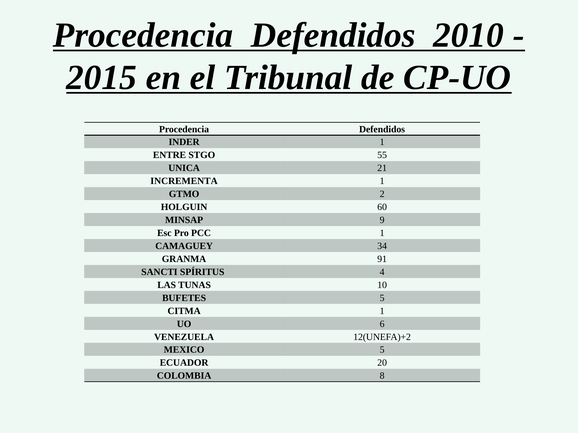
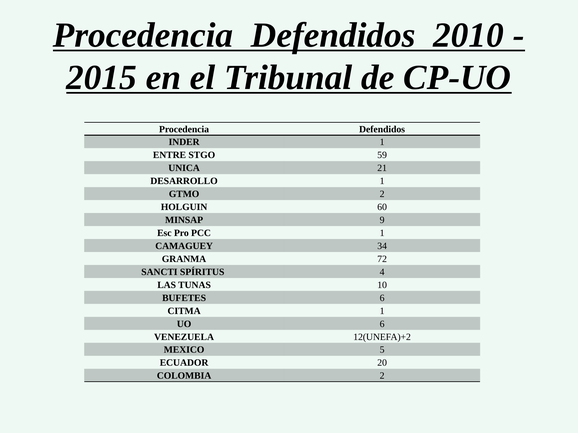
55: 55 -> 59
INCREMENTA: INCREMENTA -> DESARROLLO
91: 91 -> 72
BUFETES 5: 5 -> 6
COLOMBIA 8: 8 -> 2
